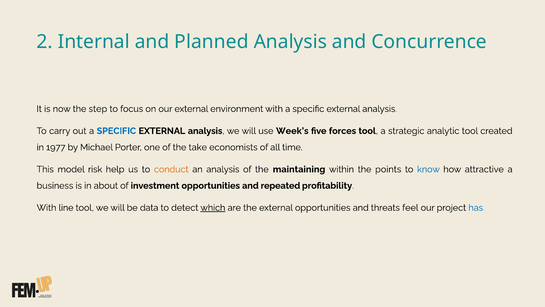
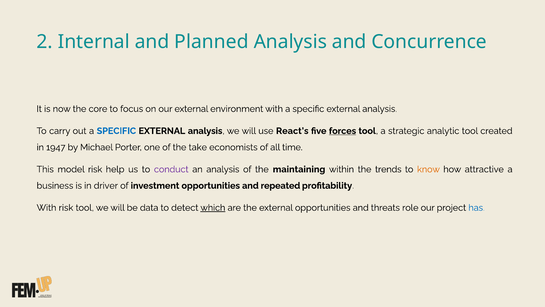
step: step -> core
Week’s: Week’s -> React’s
forces underline: none -> present
1977: 1977 -> 1947
conduct colour: orange -> purple
points: points -> trends
know colour: blue -> orange
about: about -> driver
With line: line -> risk
feel: feel -> role
